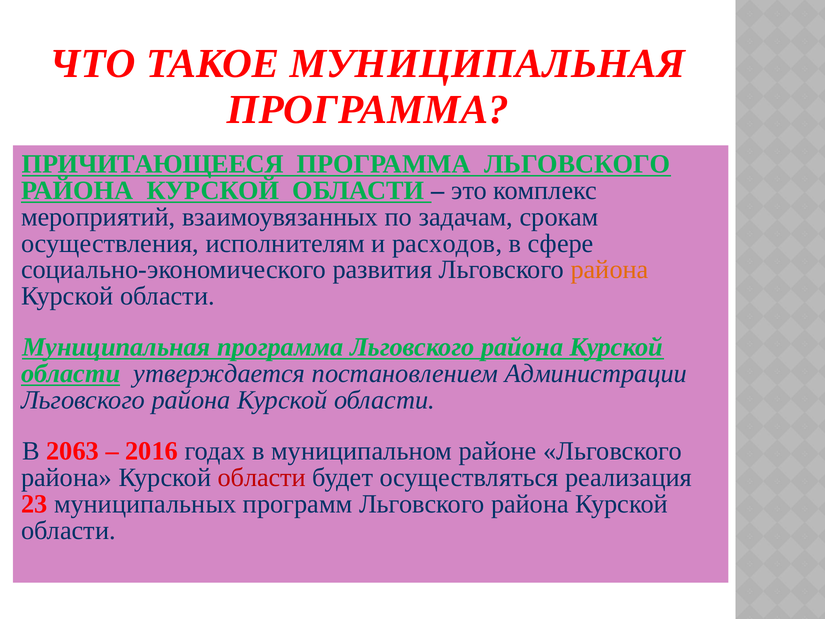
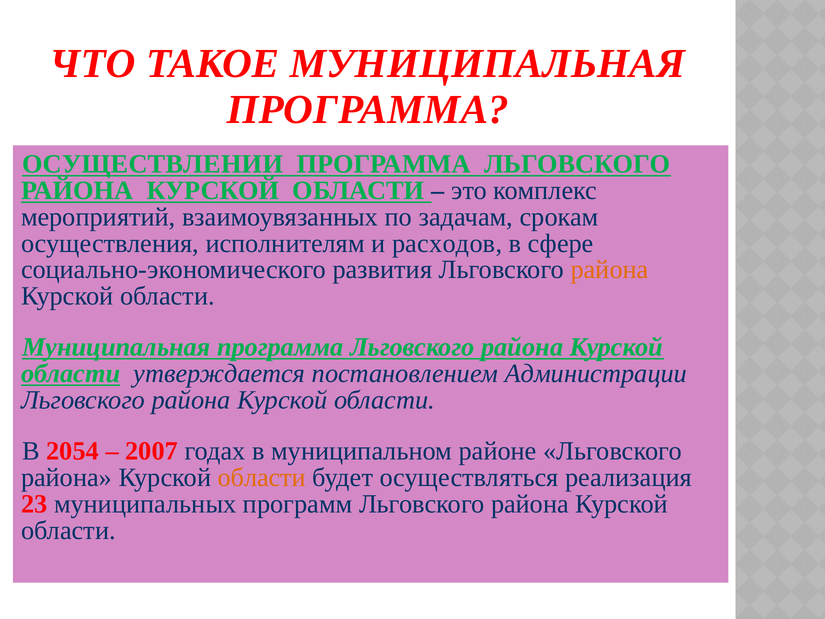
ПРИЧИТАЮЩЕЕСЯ: ПРИЧИТАЮЩЕЕСЯ -> ОСУЩЕСТВЛЕНИИ
2063: 2063 -> 2054
2016: 2016 -> 2007
области at (262, 477) colour: red -> orange
